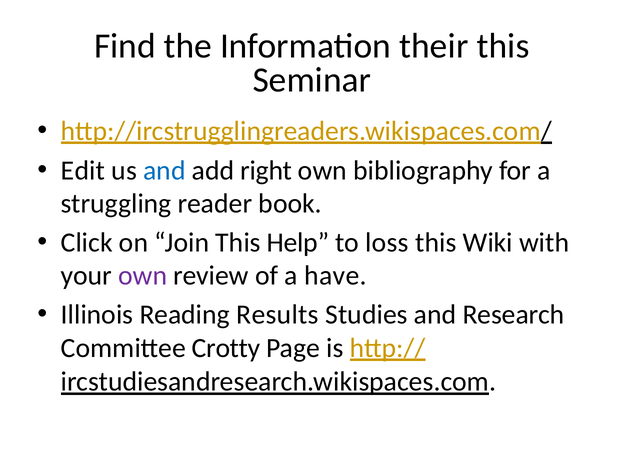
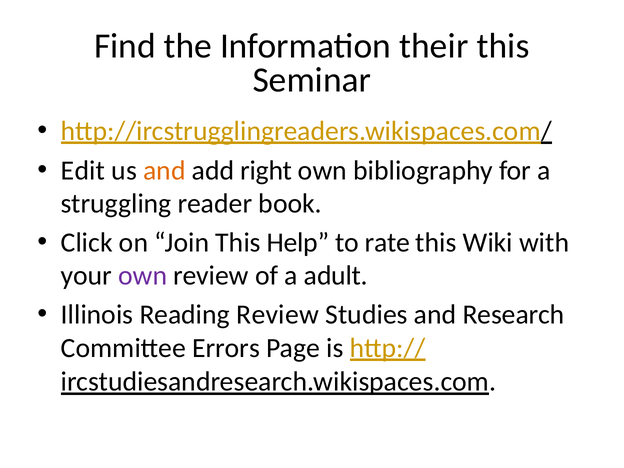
and at (164, 170) colour: blue -> orange
loss: loss -> rate
have: have -> adult
Reading Results: Results -> Review
Crotty: Crotty -> Errors
